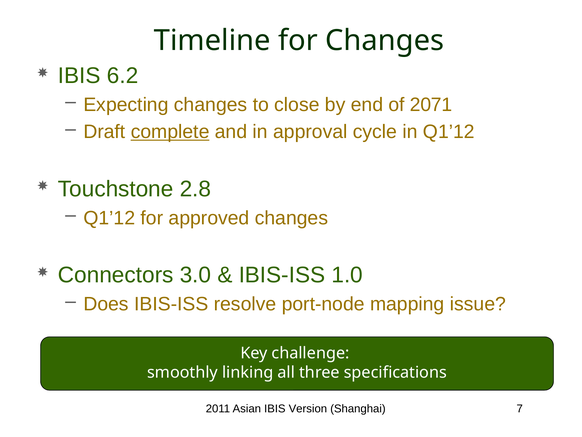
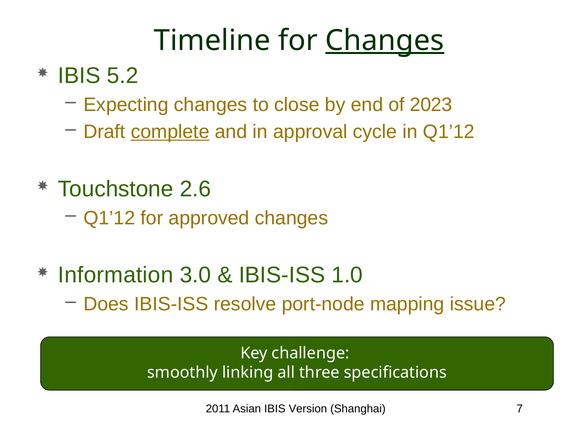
Changes at (385, 40) underline: none -> present
6.2: 6.2 -> 5.2
2071: 2071 -> 2023
2.8: 2.8 -> 2.6
Connectors: Connectors -> Information
